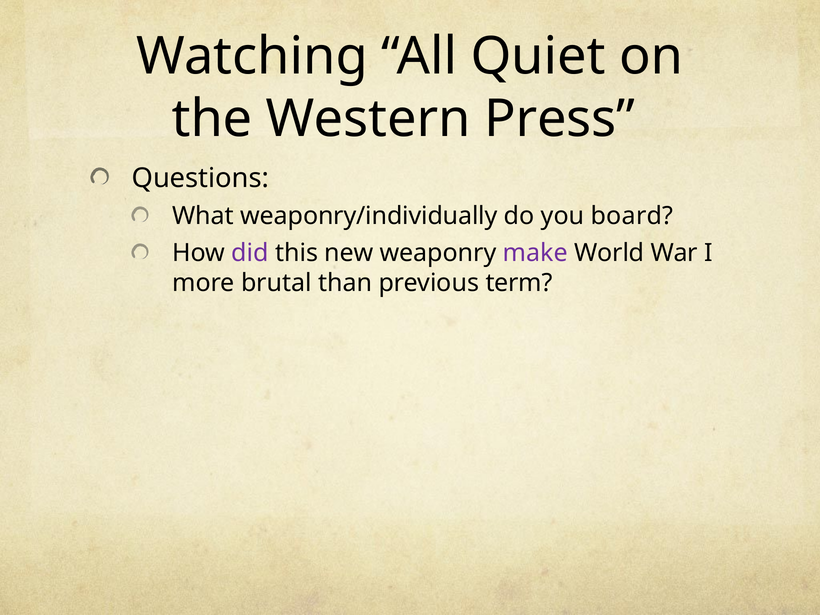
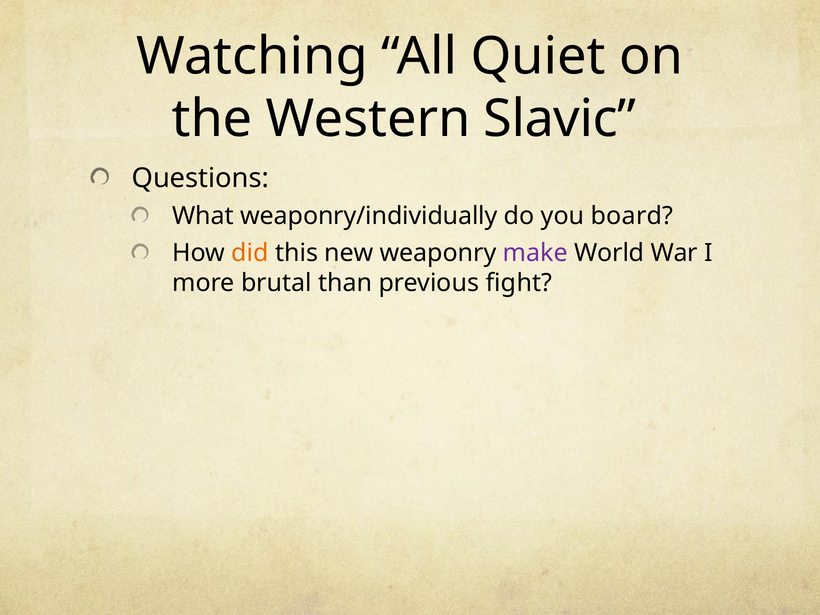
Press: Press -> Slavic
did colour: purple -> orange
term: term -> fight
